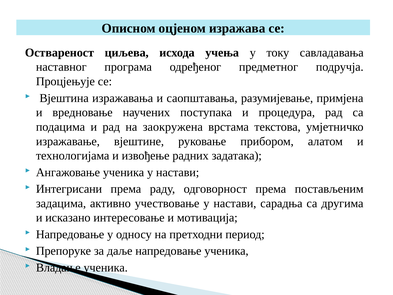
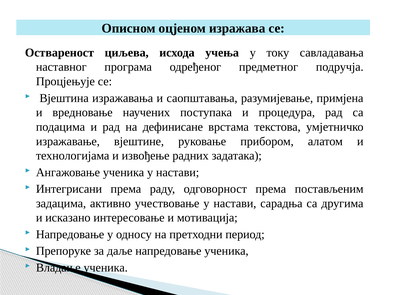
заокружена: заокружена -> дефинисане
